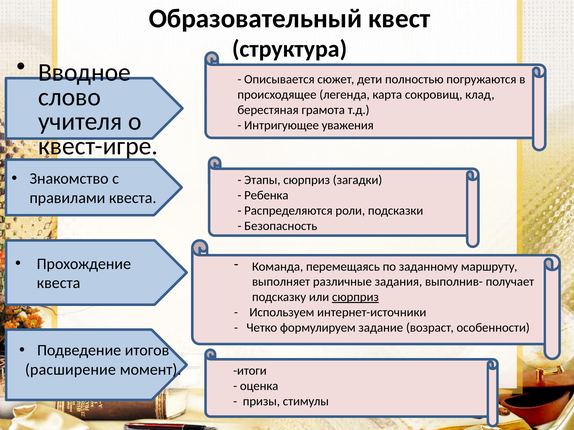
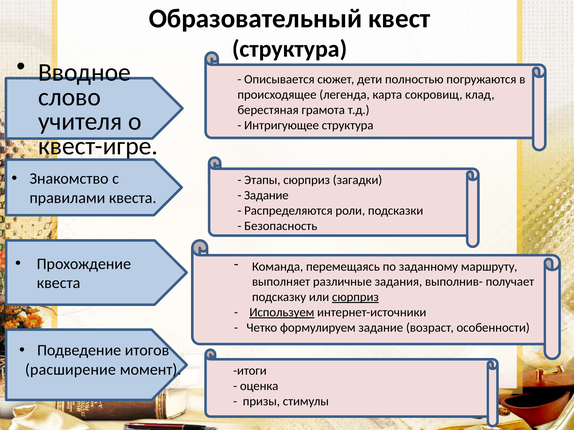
Интригующее уважения: уважения -> структура
Ребенка at (266, 196): Ребенка -> Задание
Используем underline: none -> present
